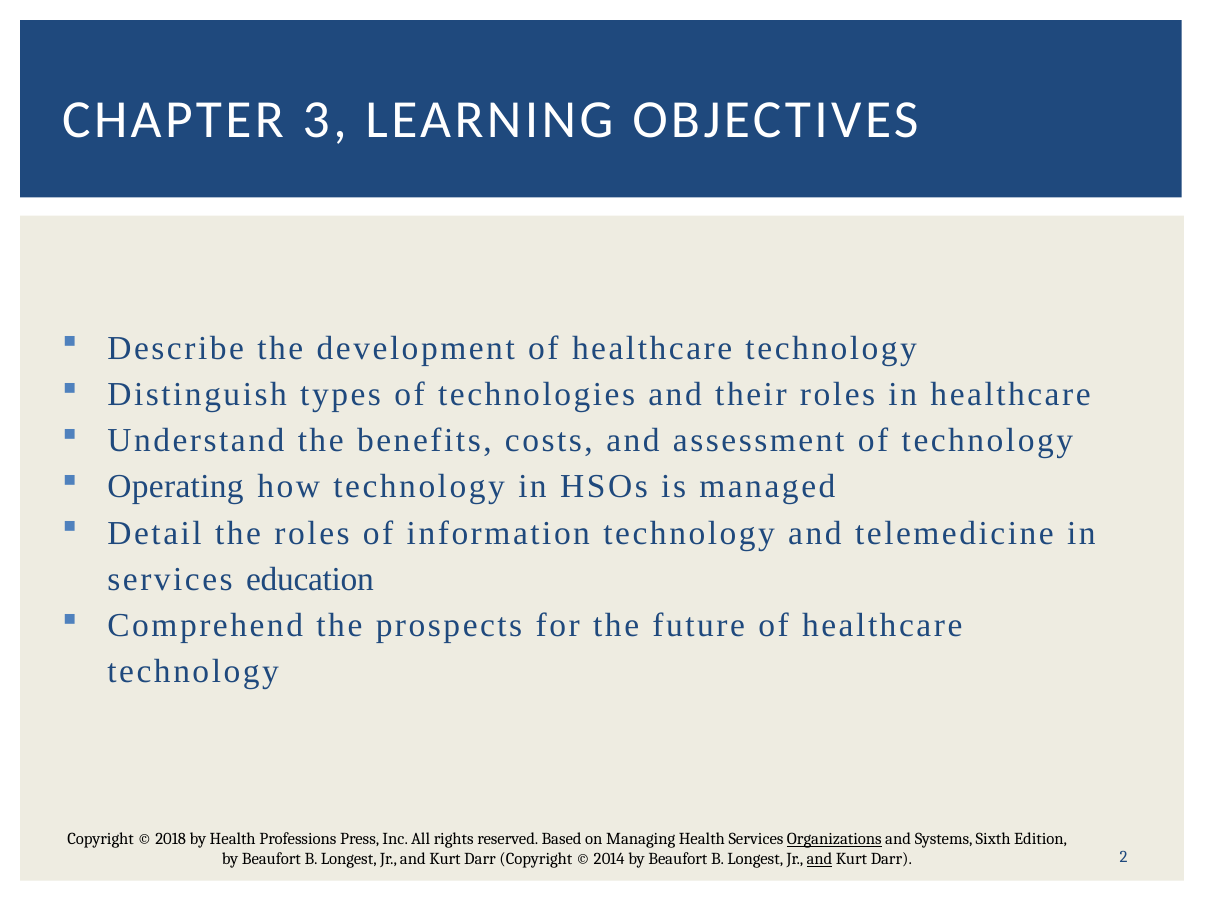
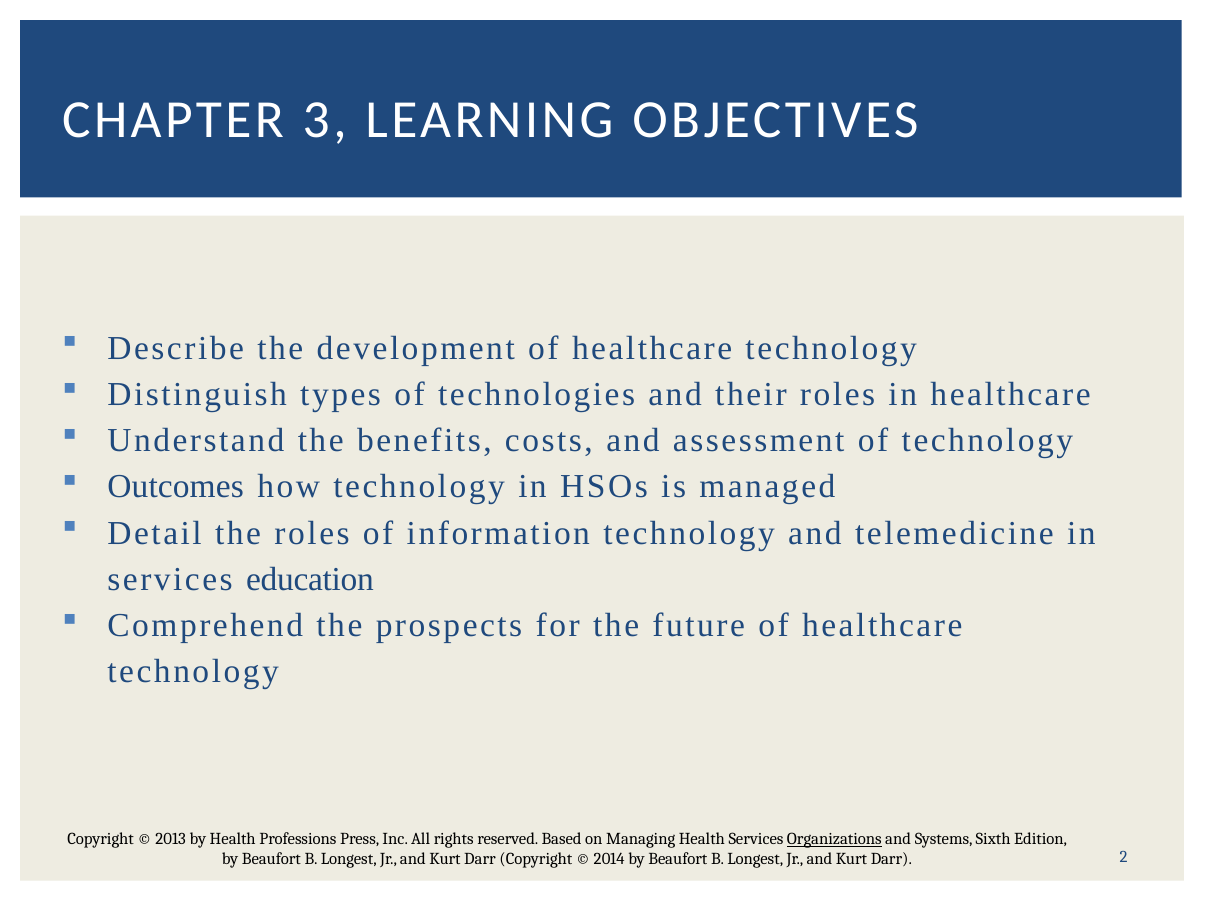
Operating: Operating -> Outcomes
2018: 2018 -> 2013
and at (819, 859) underline: present -> none
